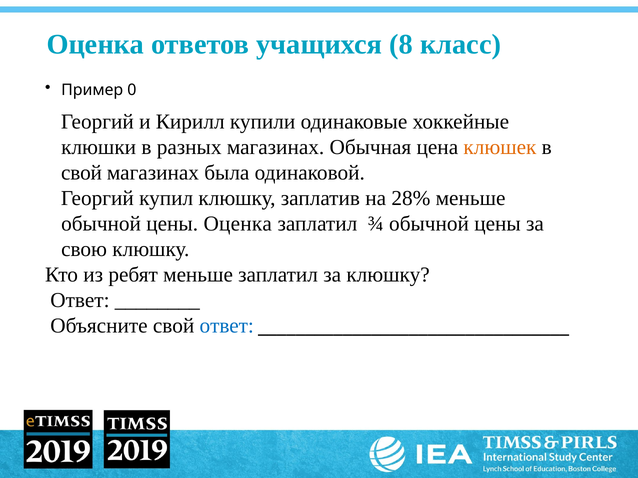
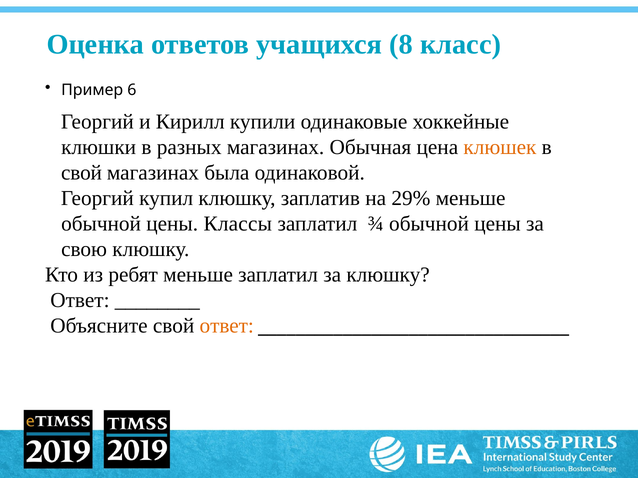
0: 0 -> 6
28%: 28% -> 29%
цены Оценка: Оценка -> Классы
ответ at (227, 326) colour: blue -> orange
